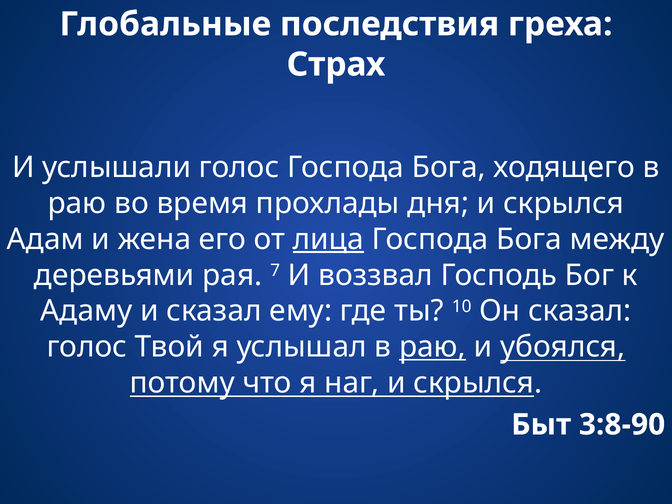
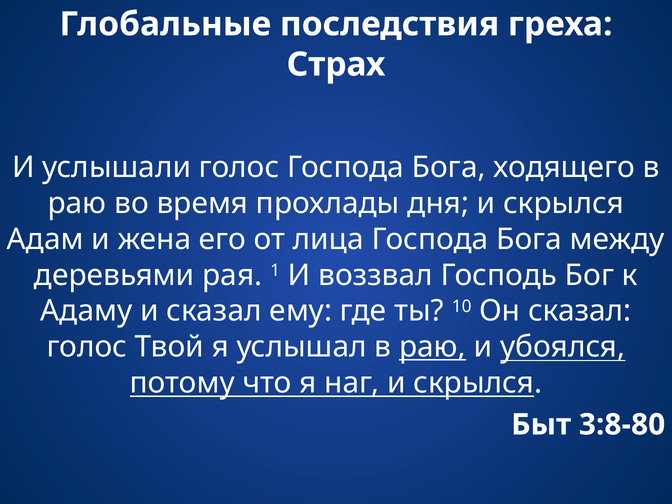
лица underline: present -> none
7: 7 -> 1
3:8-90: 3:8-90 -> 3:8-80
